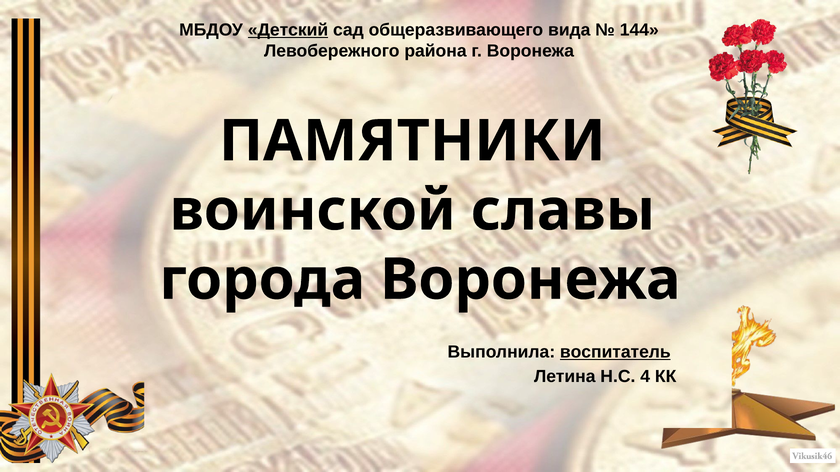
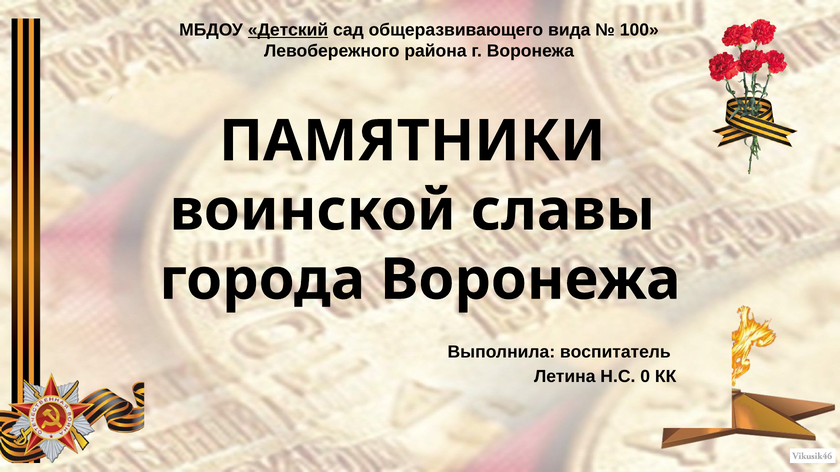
144: 144 -> 100
воспитатель underline: present -> none
4: 4 -> 0
